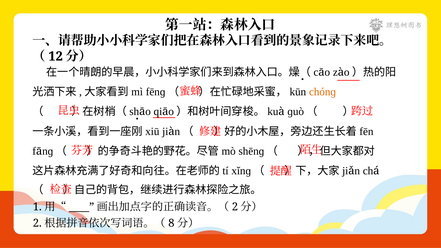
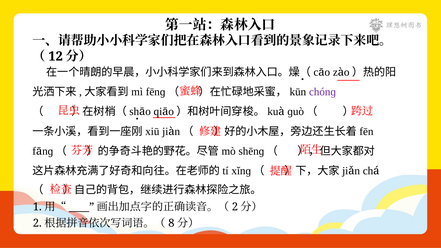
chónɡ colour: orange -> purple
